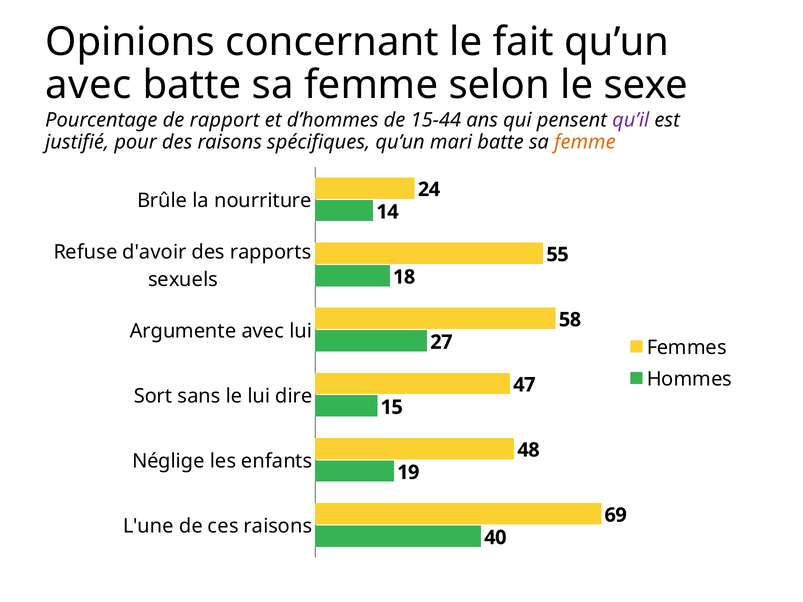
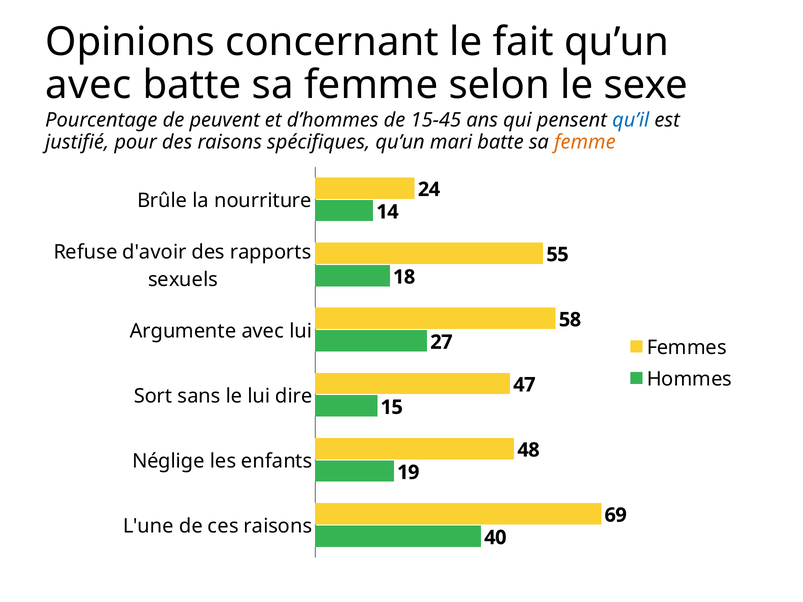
rapport: rapport -> peuvent
15-44: 15-44 -> 15-45
qu’il colour: purple -> blue
